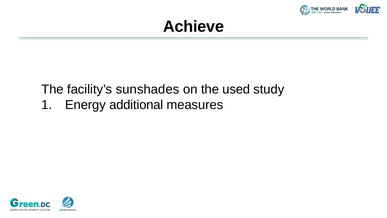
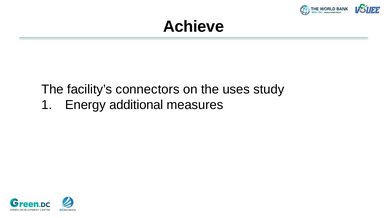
sunshades: sunshades -> connectors
used: used -> uses
